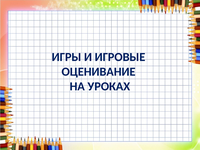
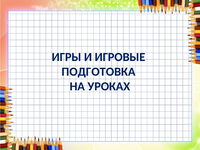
ОЦЕНИВАНИЕ: ОЦЕНИВАНИЕ -> ПОДГОТОВКА
